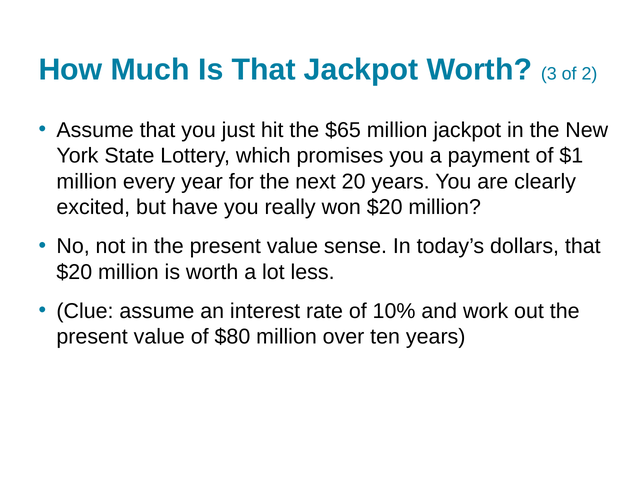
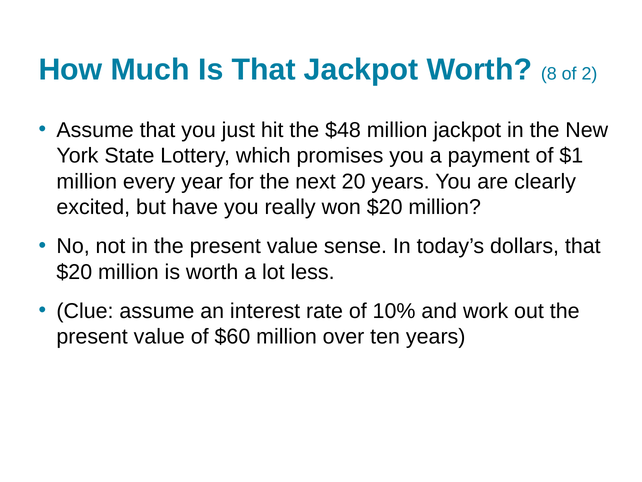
3: 3 -> 8
$65: $65 -> $48
$80: $80 -> $60
